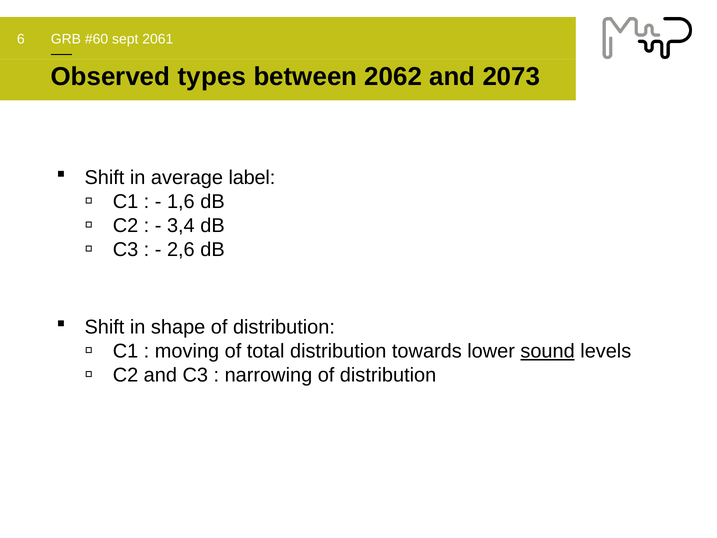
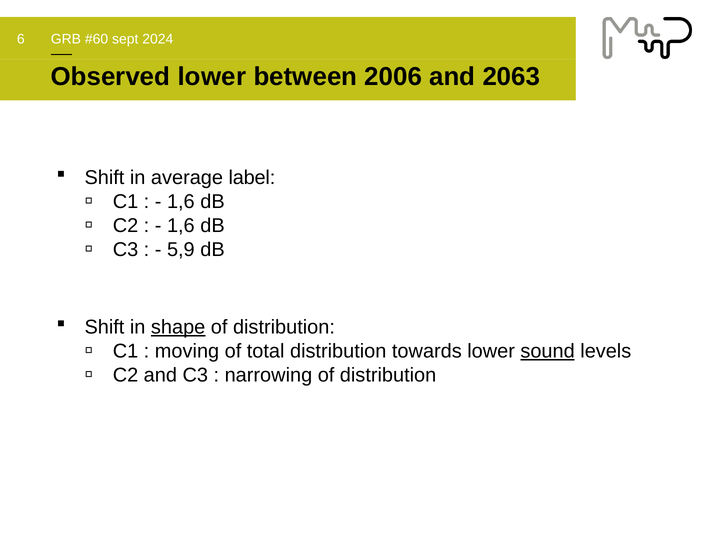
2061: 2061 -> 2024
Observed types: types -> lower
2062: 2062 -> 2006
2073: 2073 -> 2063
3,4 at (181, 225): 3,4 -> 1,6
2,6: 2,6 -> 5,9
shape underline: none -> present
